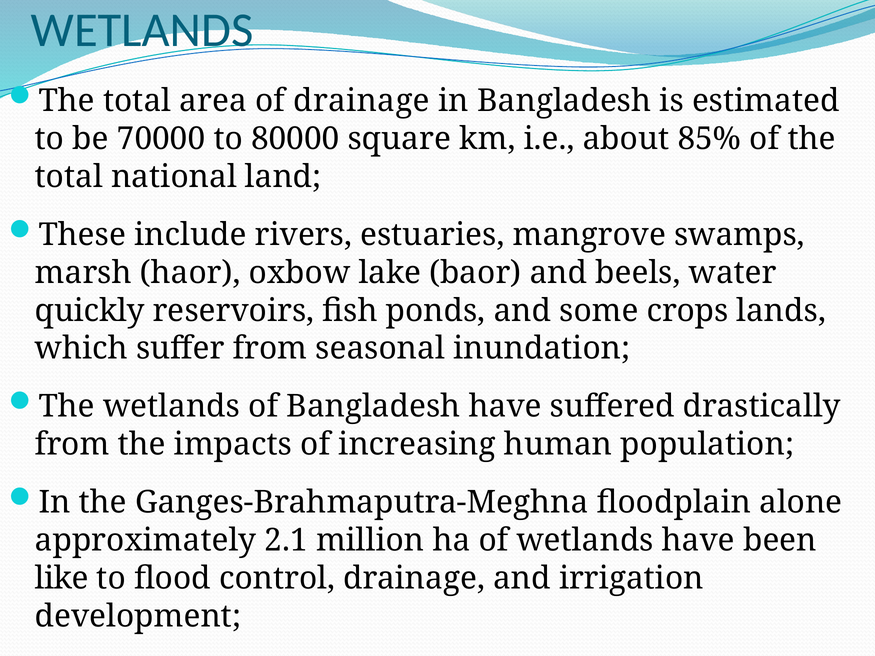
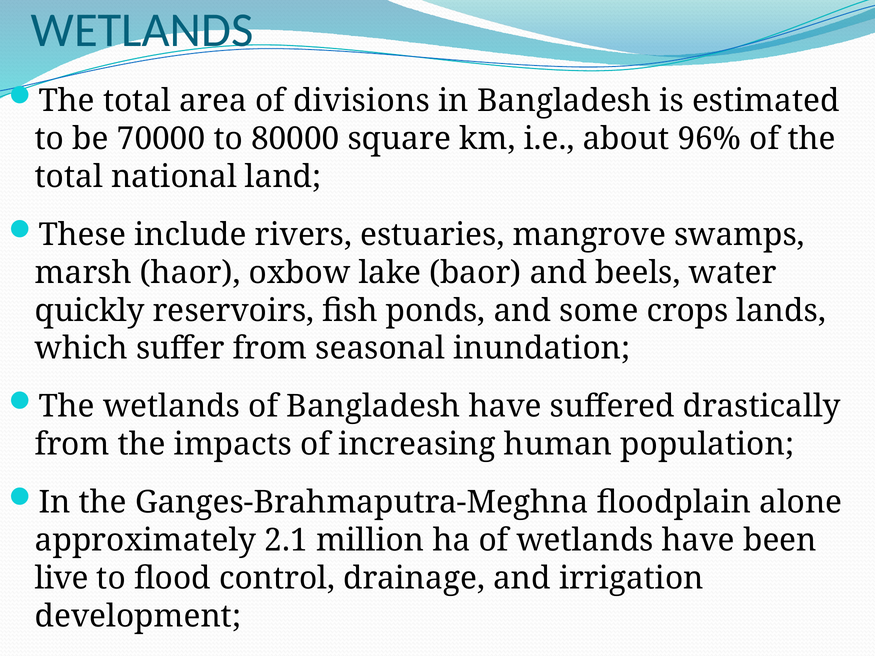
of drainage: drainage -> divisions
85%: 85% -> 96%
like: like -> live
